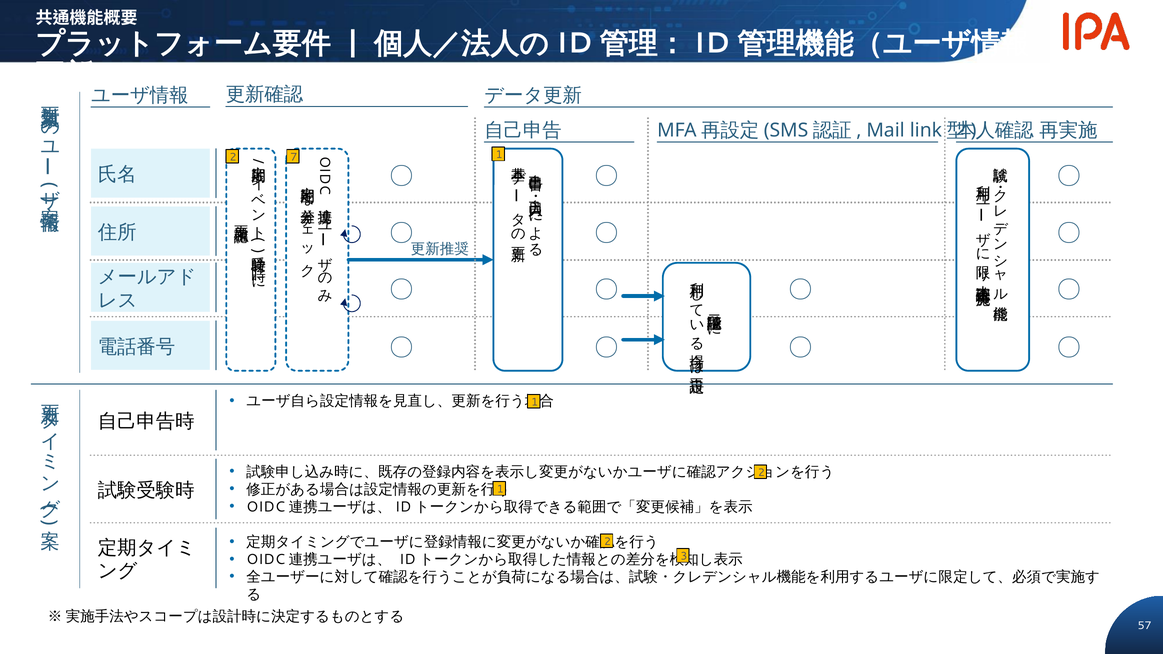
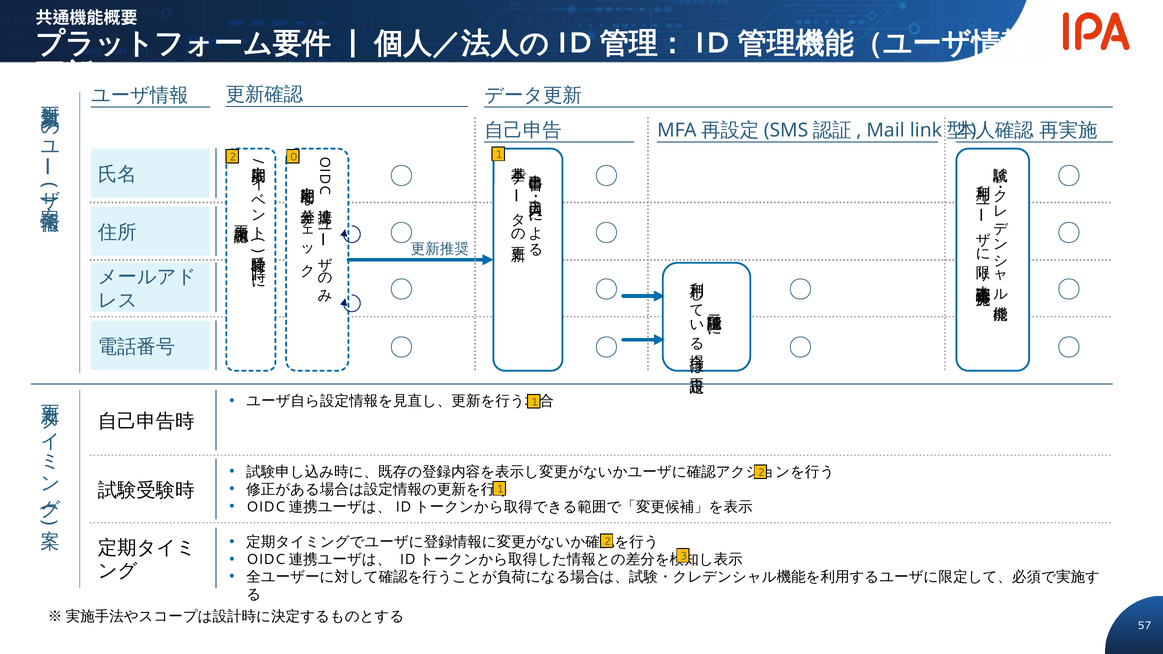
7: 7 -> 0
